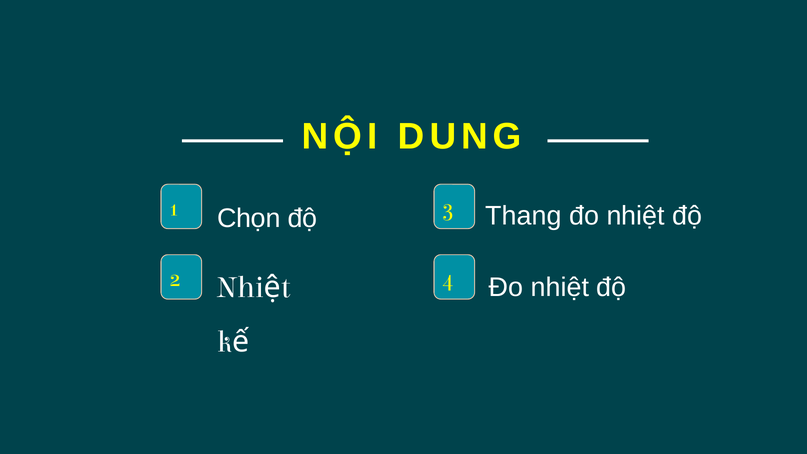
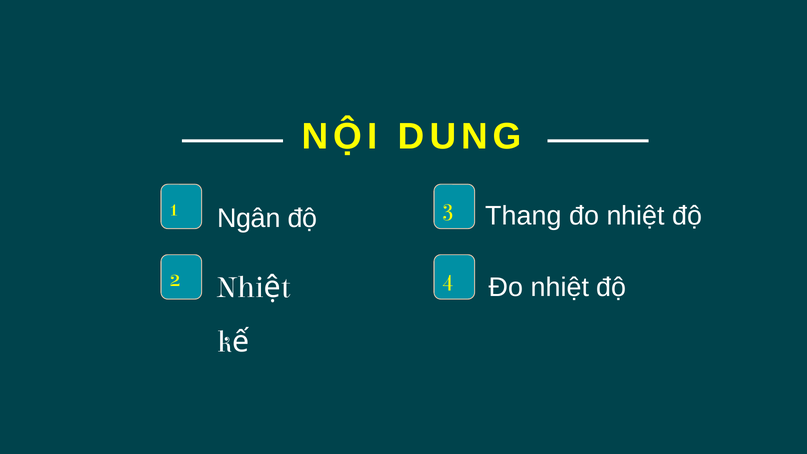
Chọn: Chọn -> Ngân
